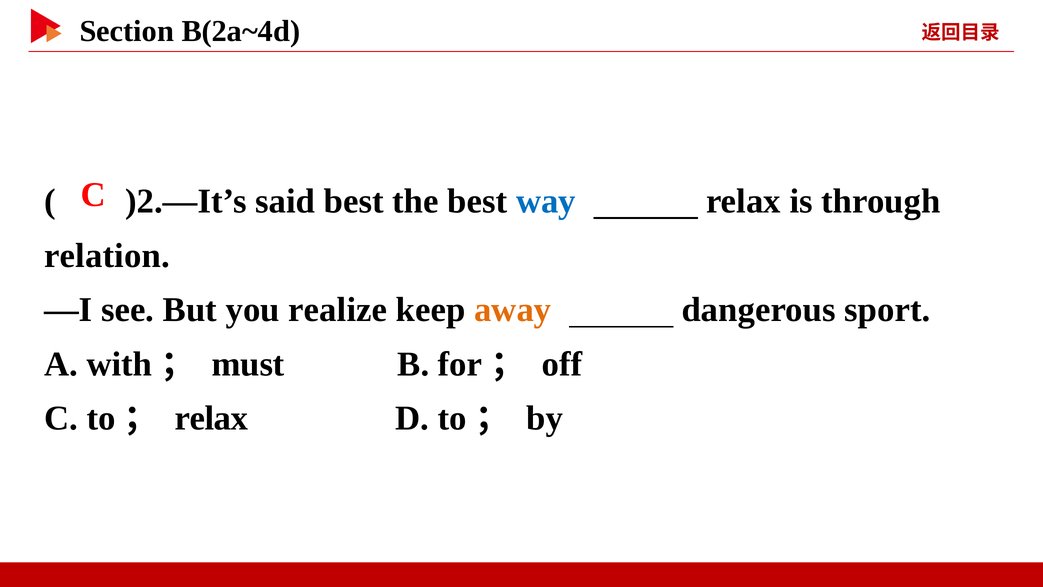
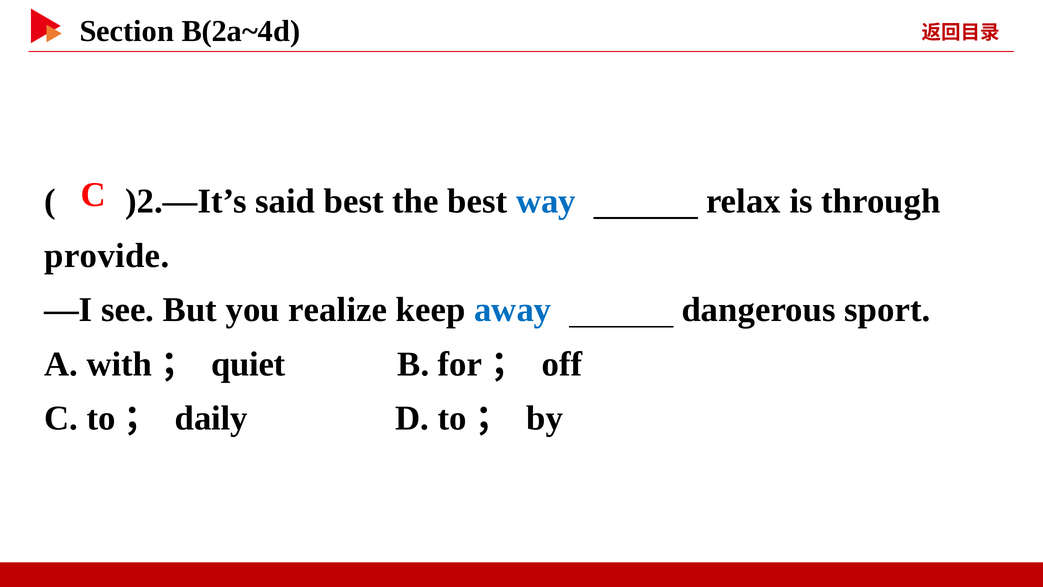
relation: relation -> provide
away colour: orange -> blue
must: must -> quiet
relax at (211, 418): relax -> daily
